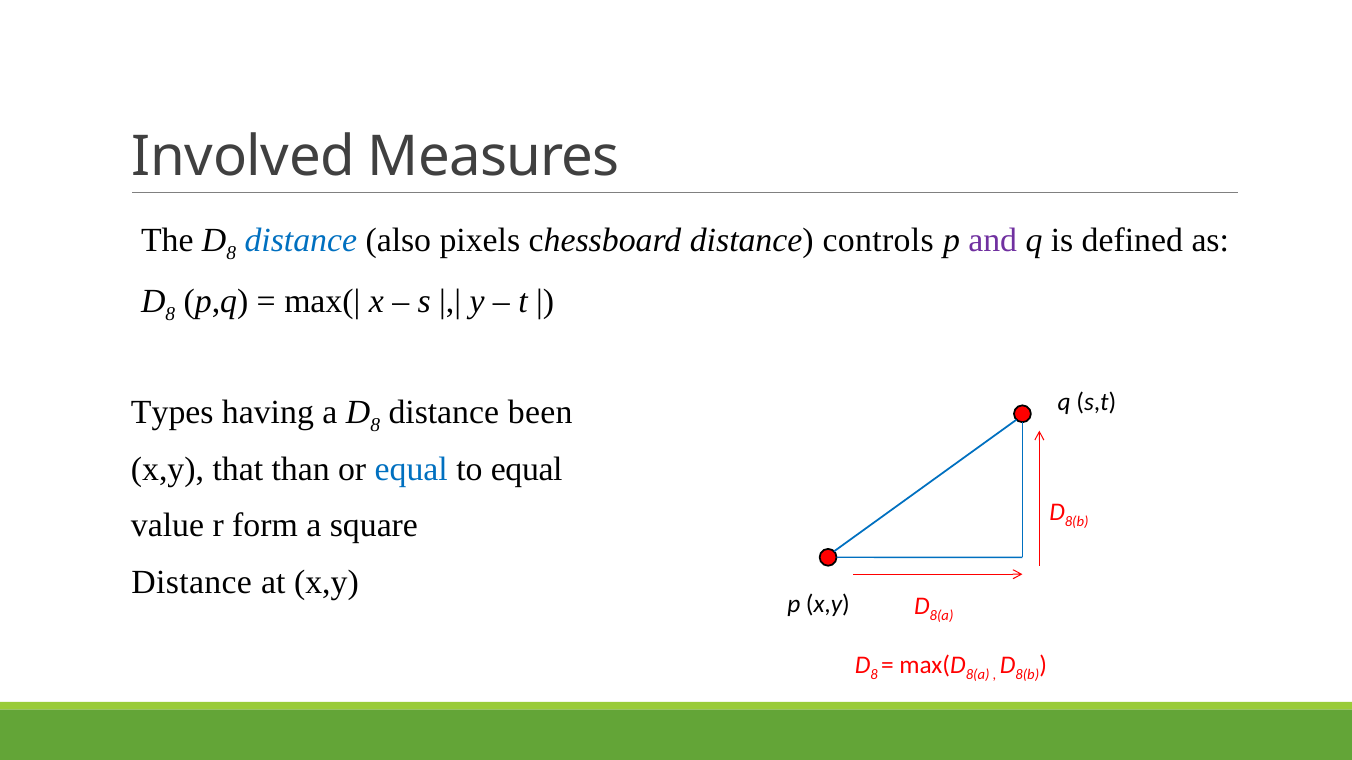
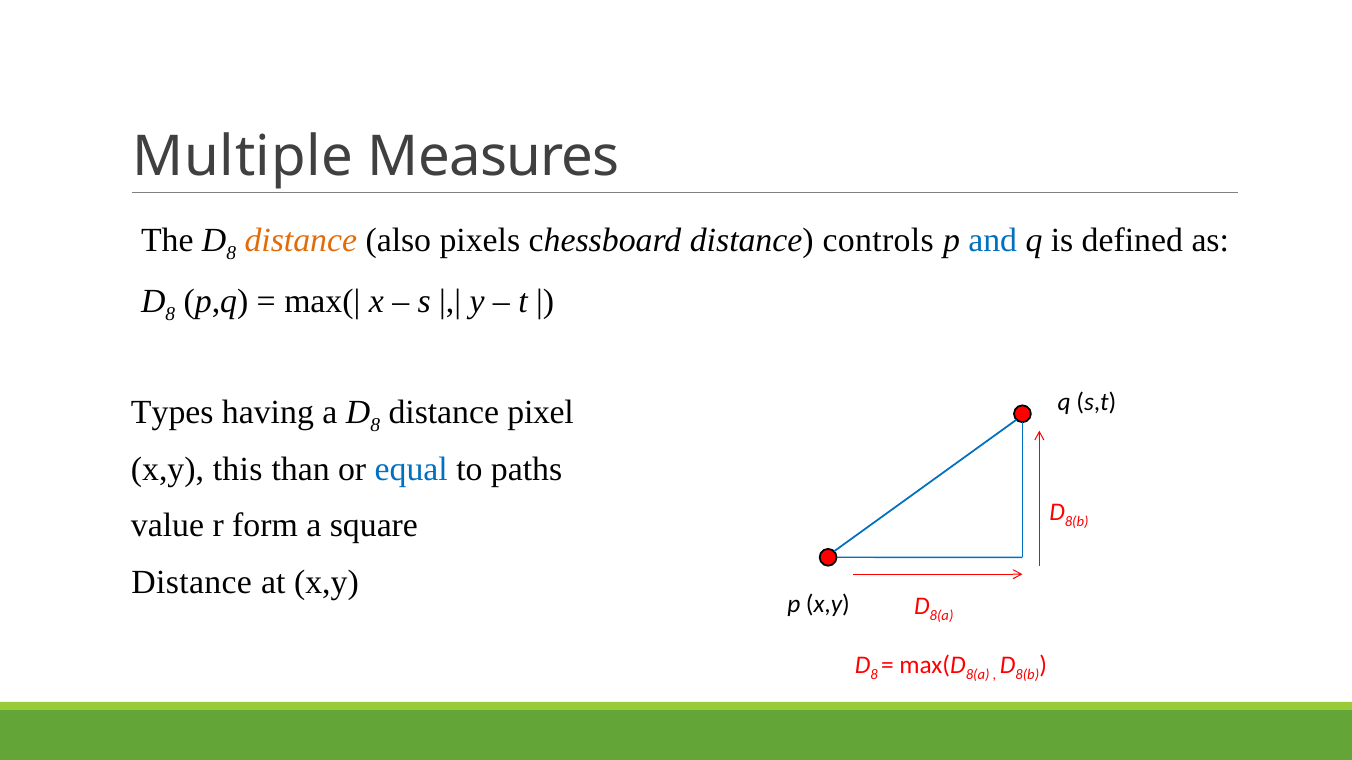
Involved: Involved -> Multiple
distance at (301, 240) colour: blue -> orange
and colour: purple -> blue
been: been -> pixel
that: that -> this
to equal: equal -> paths
